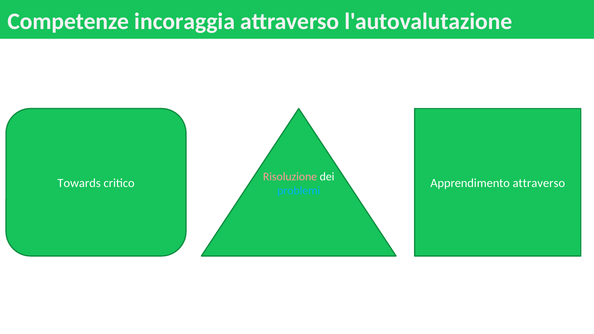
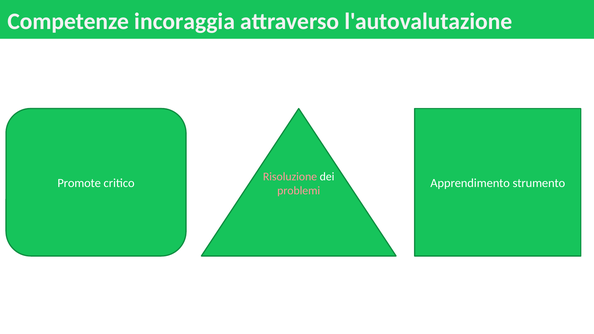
Towards: Towards -> Promote
Apprendimento attraverso: attraverso -> strumento
problemi colour: light blue -> pink
